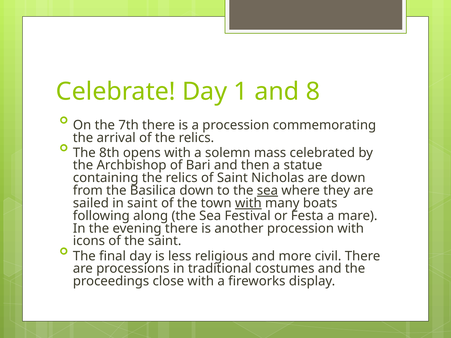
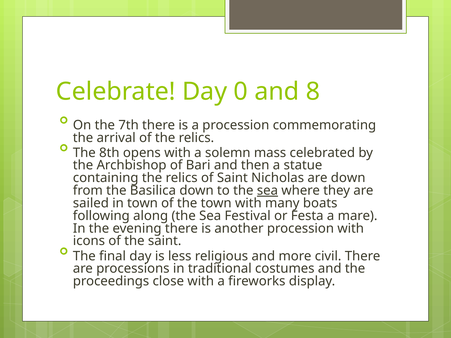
1: 1 -> 0
in saint: saint -> town
with at (248, 203) underline: present -> none
